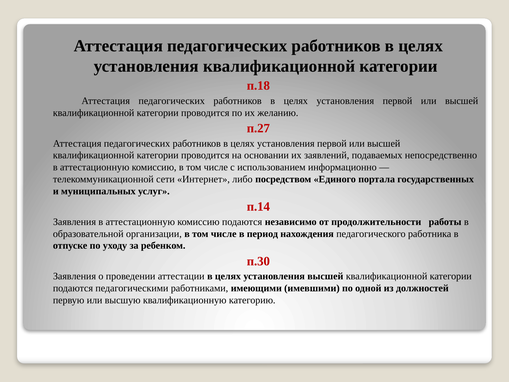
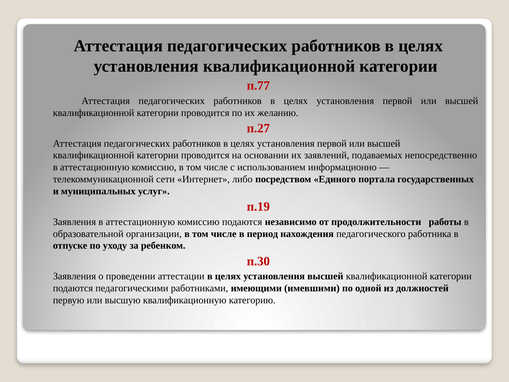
п.18: п.18 -> п.77
п.14: п.14 -> п.19
